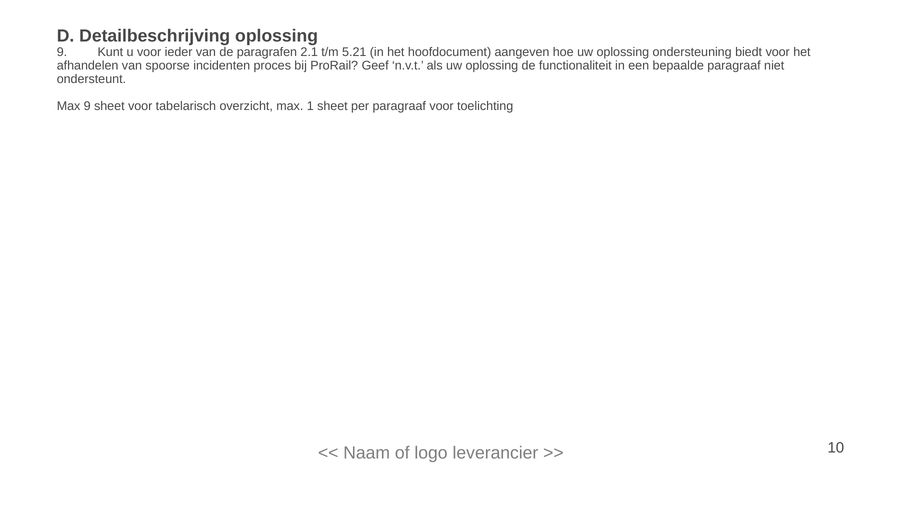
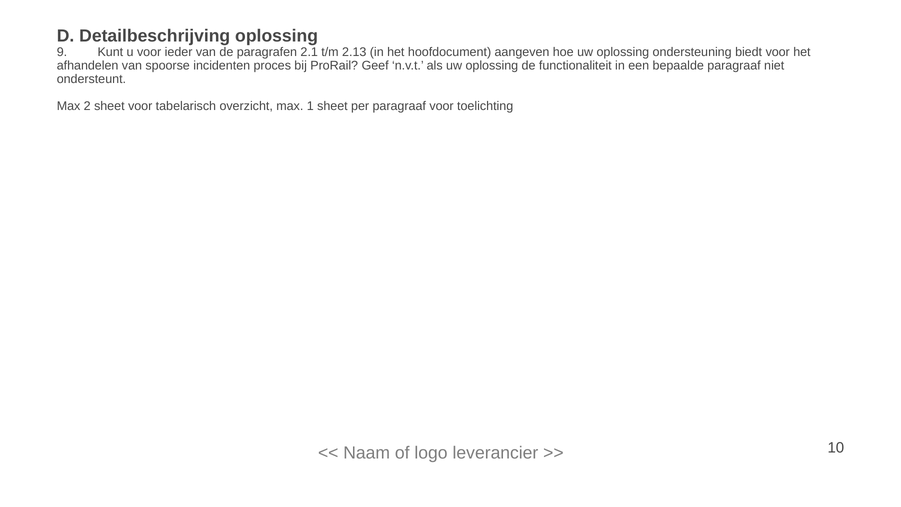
5.21: 5.21 -> 2.13
Max 9: 9 -> 2
